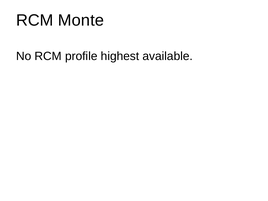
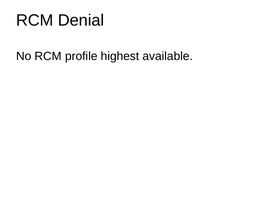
Monte: Monte -> Denial
